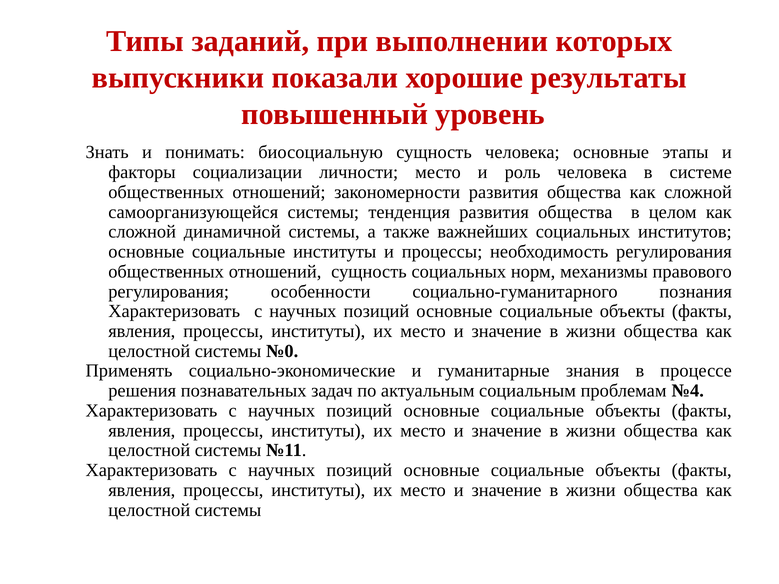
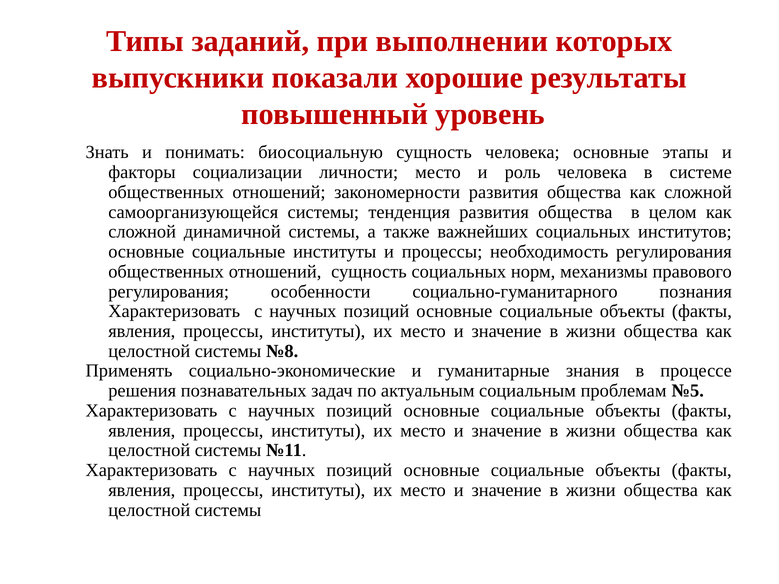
№0: №0 -> №8
№4: №4 -> №5
